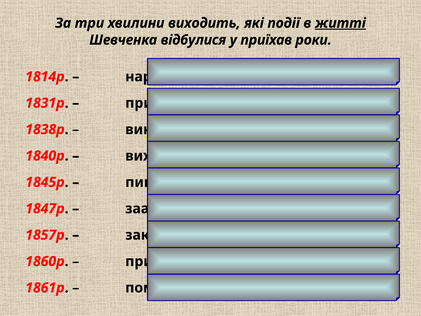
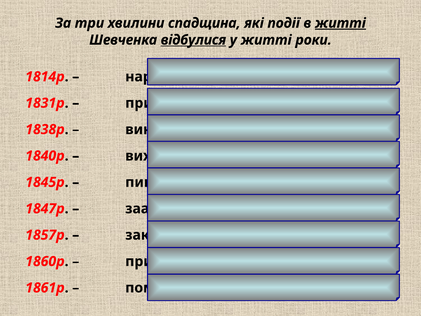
хвилини виходить: виходить -> спадщина
відбулися underline: none -> present
у приїхав: приїхав -> житті
